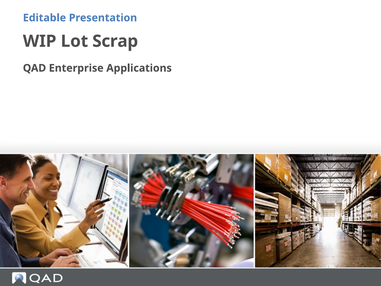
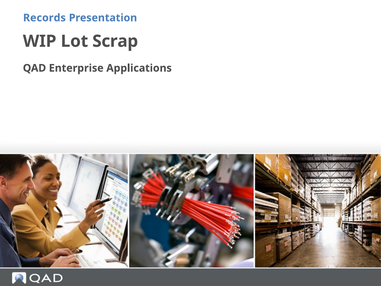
Editable: Editable -> Records
